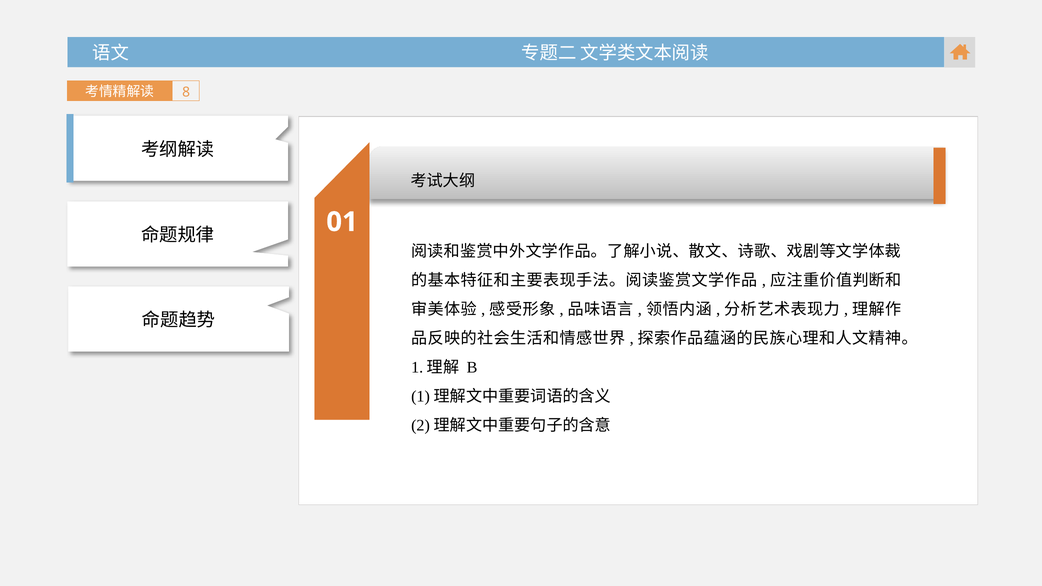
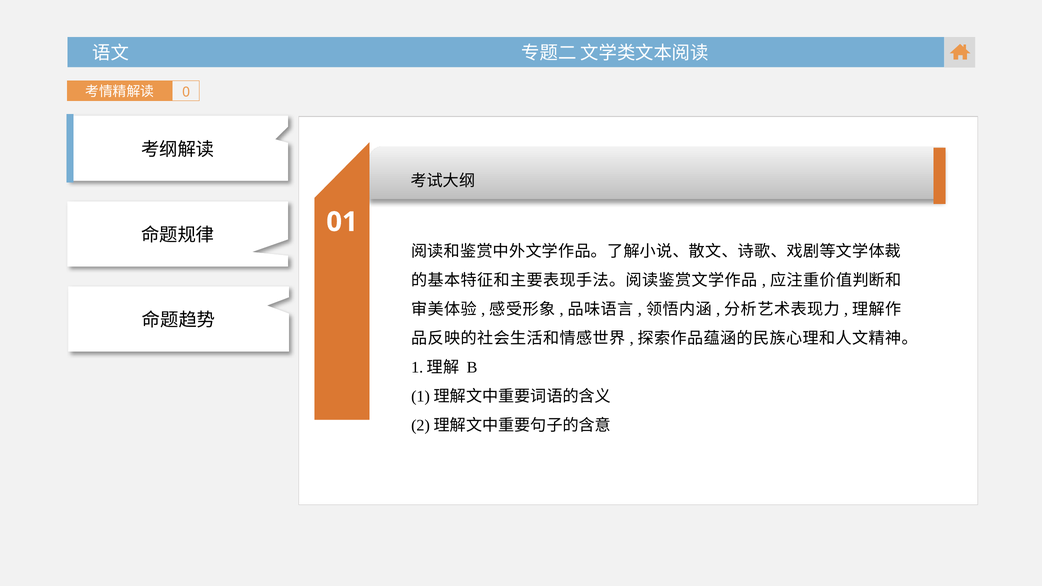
8: 8 -> 0
